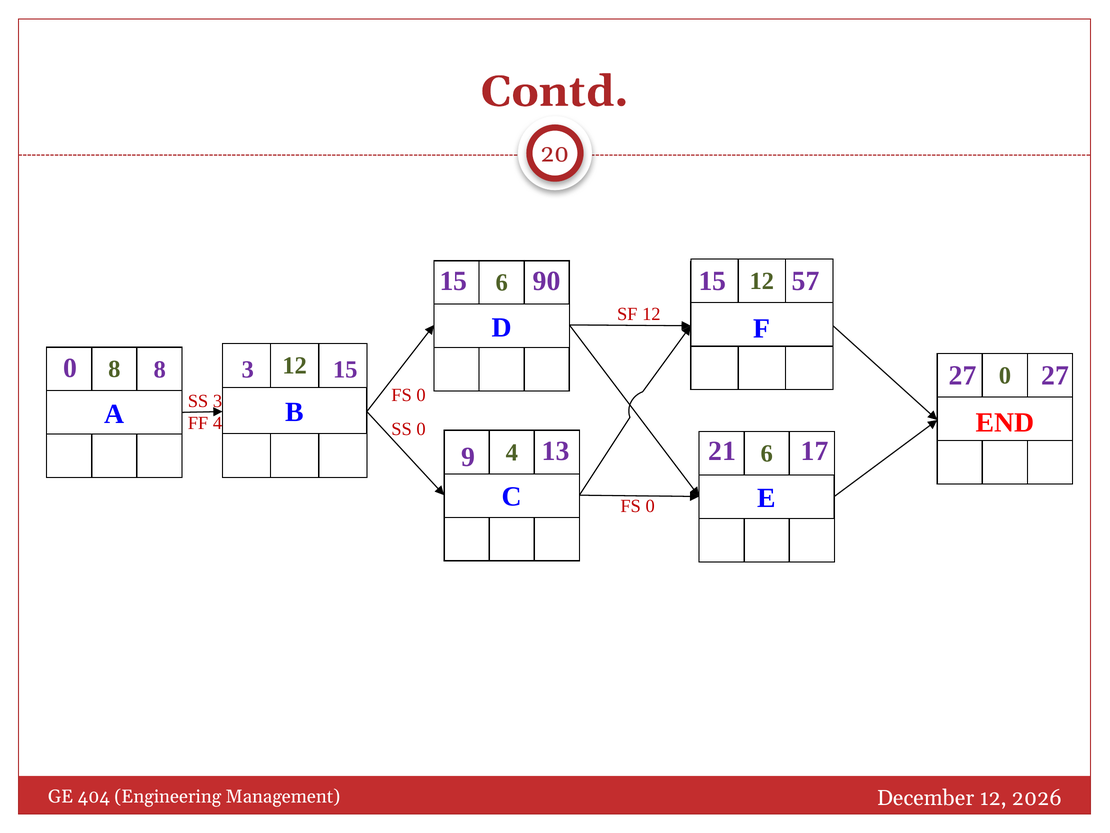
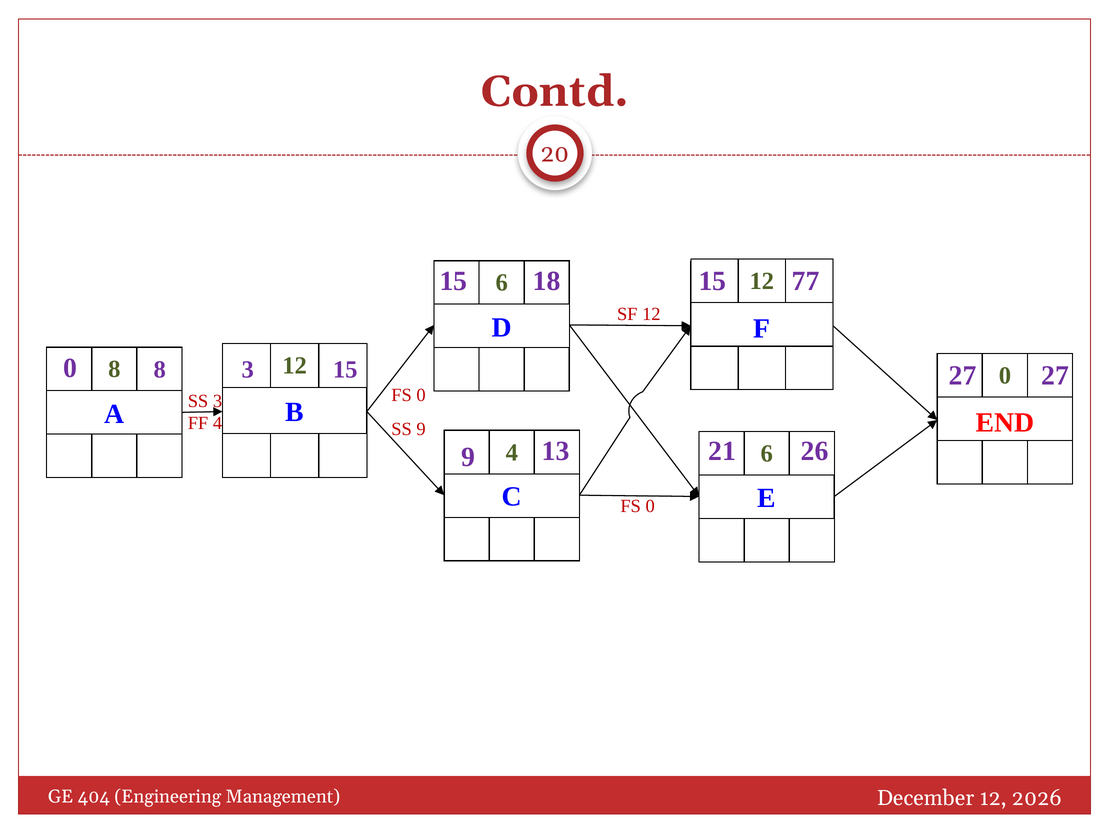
90: 90 -> 18
57: 57 -> 77
SS 0: 0 -> 9
17: 17 -> 26
